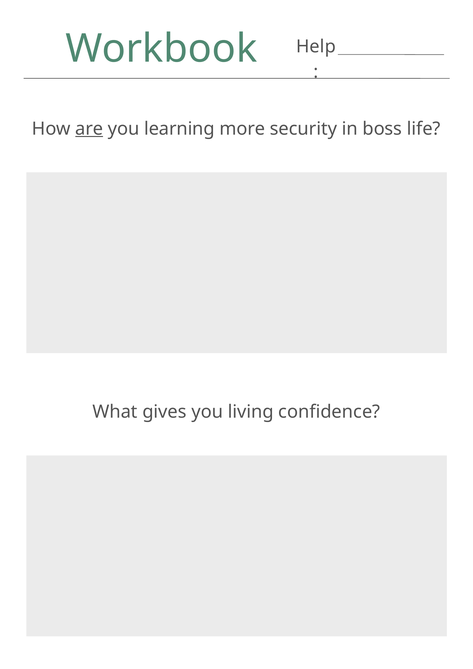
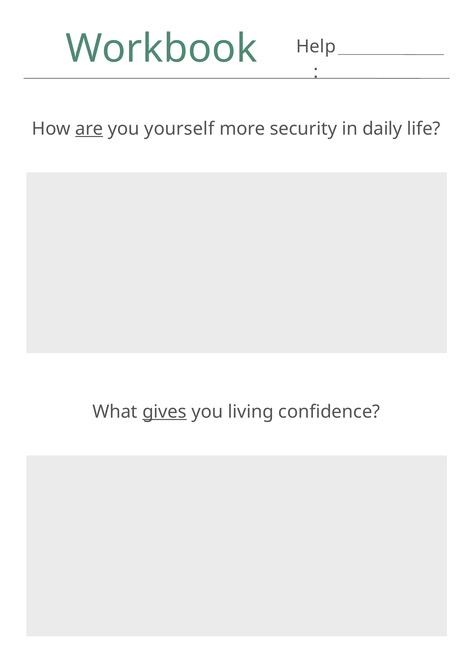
learning: learning -> yourself
boss: boss -> daily
gives underline: none -> present
